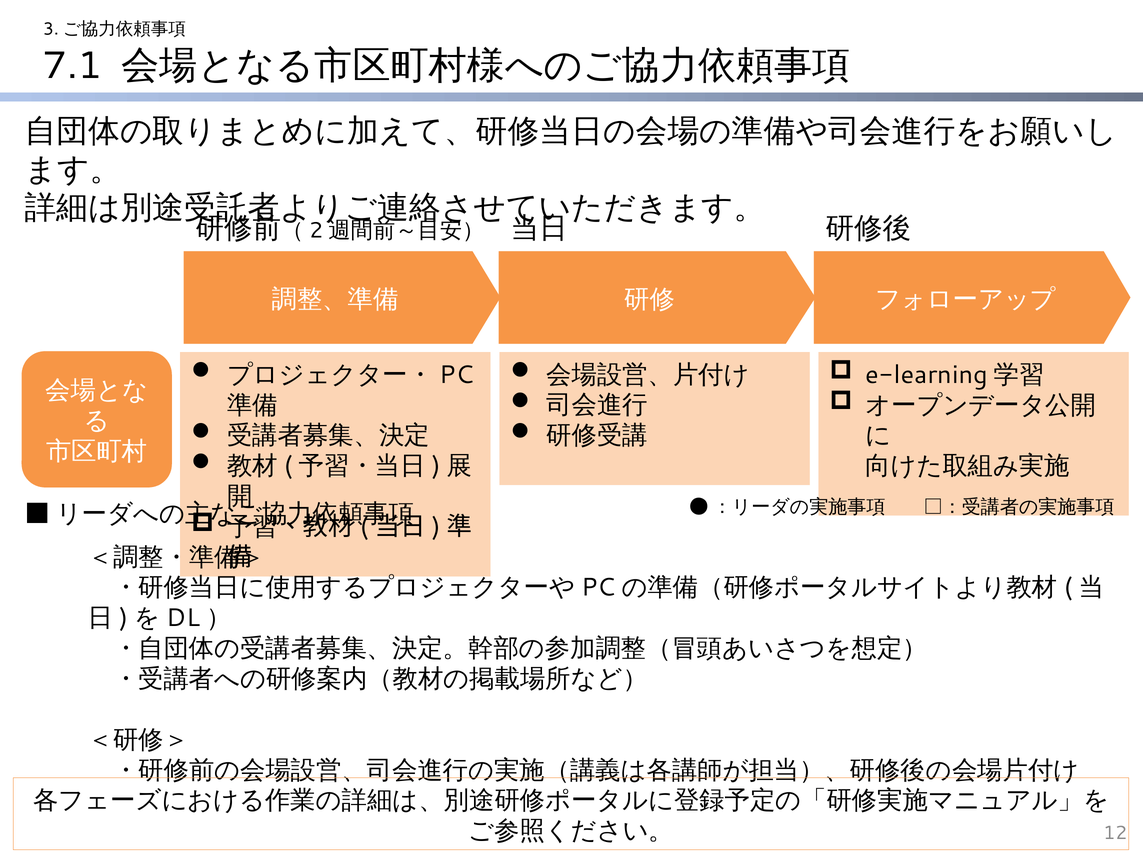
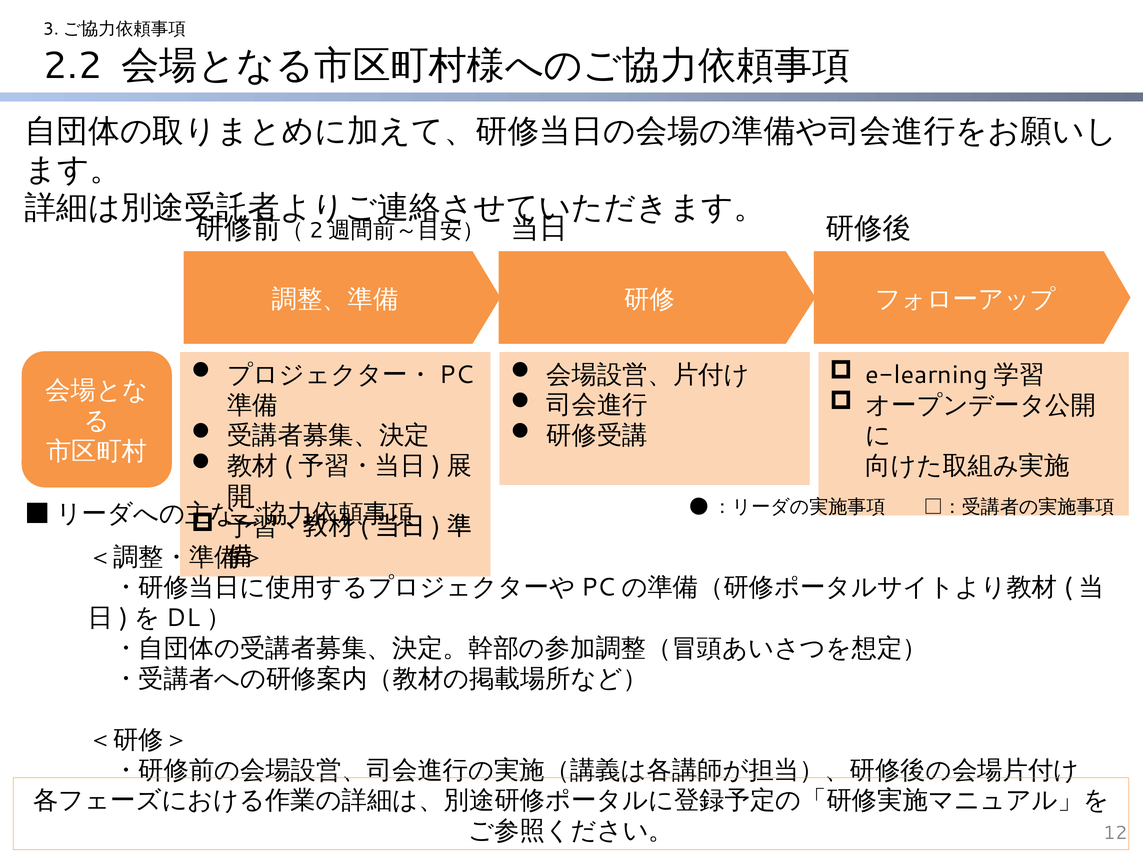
7.1: 7.1 -> 2.2
